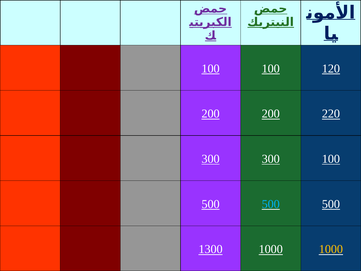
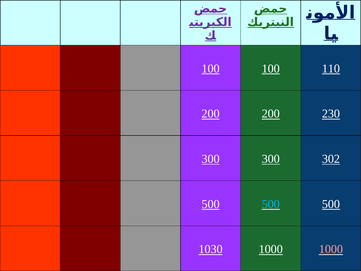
120: 120 -> 110
220: 220 -> 230
300 100: 100 -> 302
1300: 1300 -> 1030
1000 at (331, 249) colour: yellow -> pink
